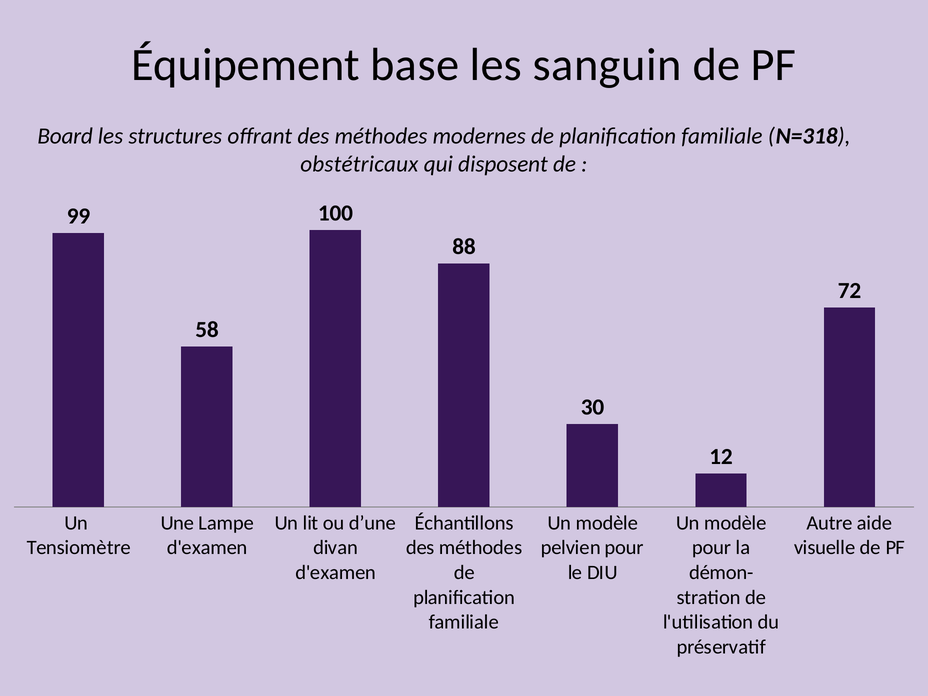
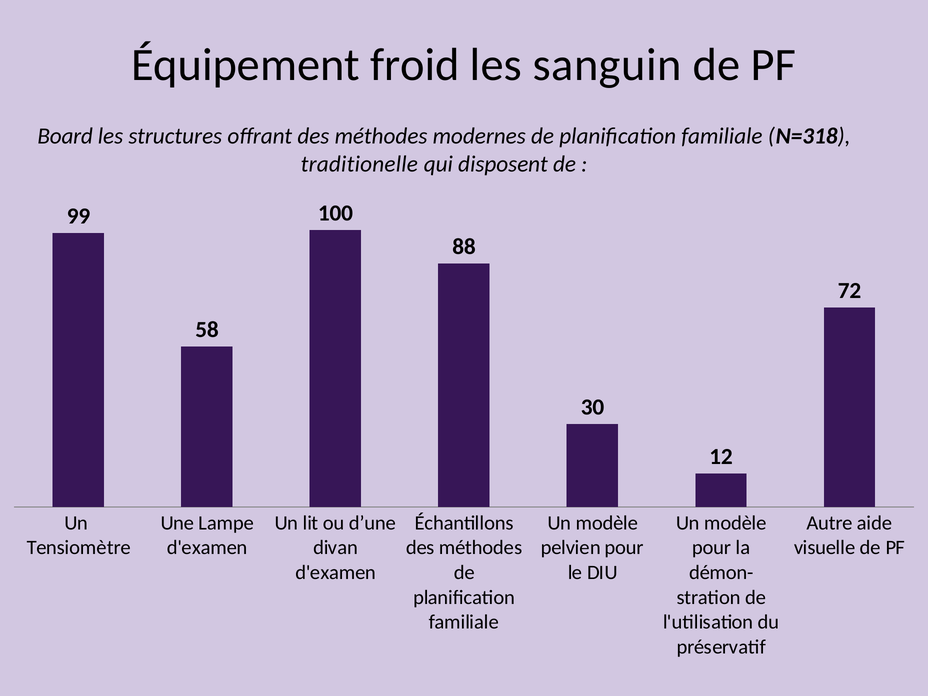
base: base -> froid
obstétricaux: obstétricaux -> traditionelle
